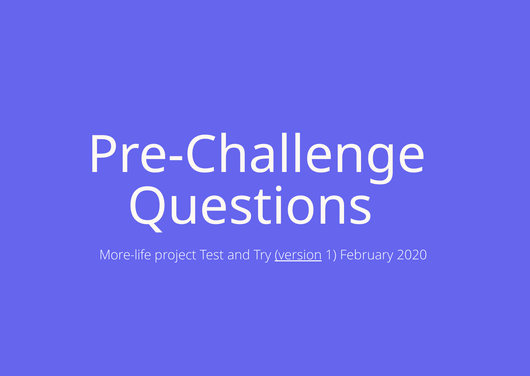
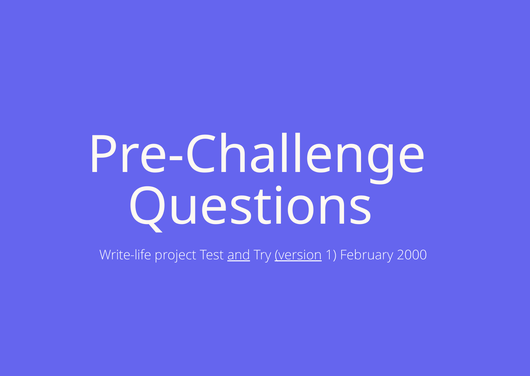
More-life: More-life -> Write-life
and underline: none -> present
2020: 2020 -> 2000
